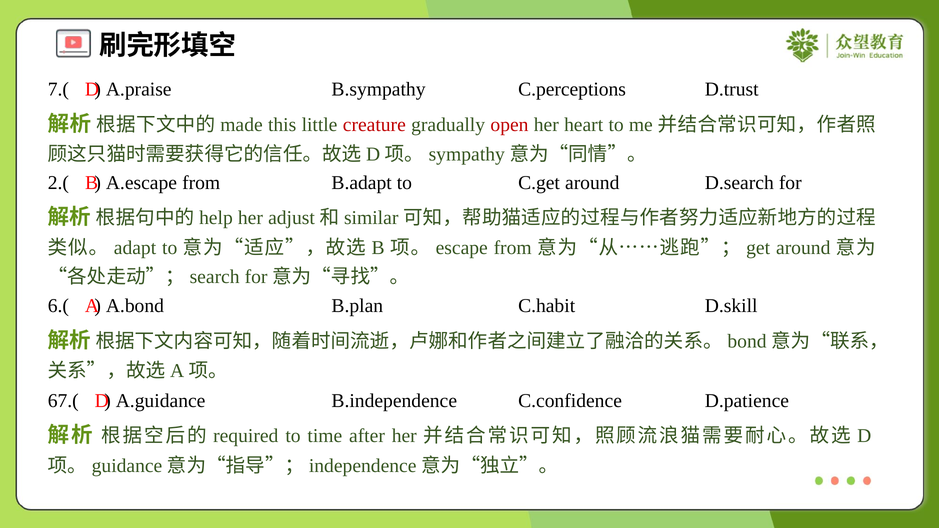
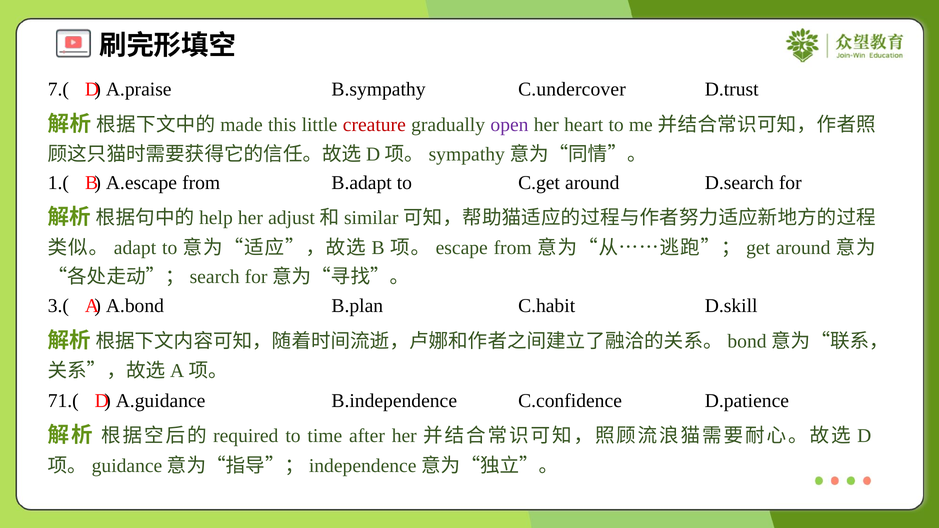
C.perceptions: C.perceptions -> C.undercover
open colour: red -> purple
2.(: 2.( -> 1.(
6.(: 6.( -> 3.(
67.(: 67.( -> 71.(
